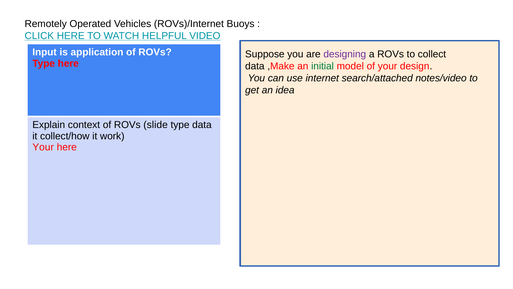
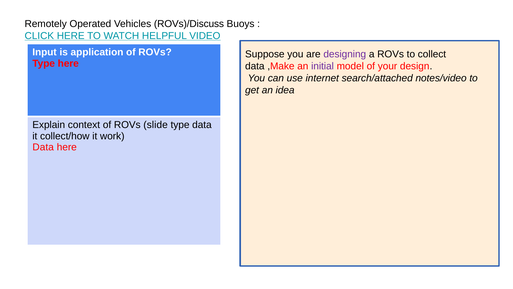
ROVs)/Internet: ROVs)/Internet -> ROVs)/Discuss
initial colour: green -> purple
Your at (43, 147): Your -> Data
